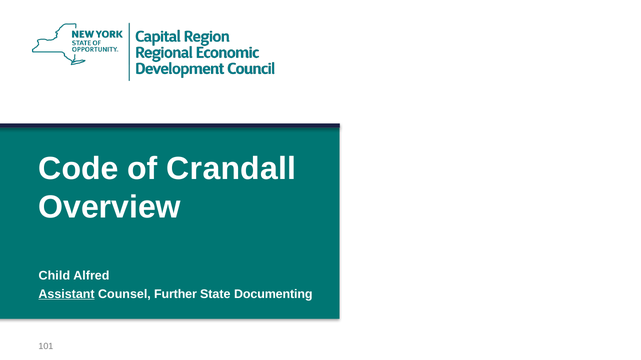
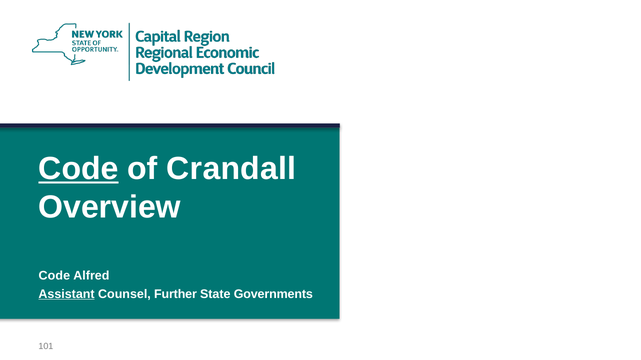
Code at (78, 169) underline: none -> present
Child at (54, 276): Child -> Code
Documenting: Documenting -> Governments
